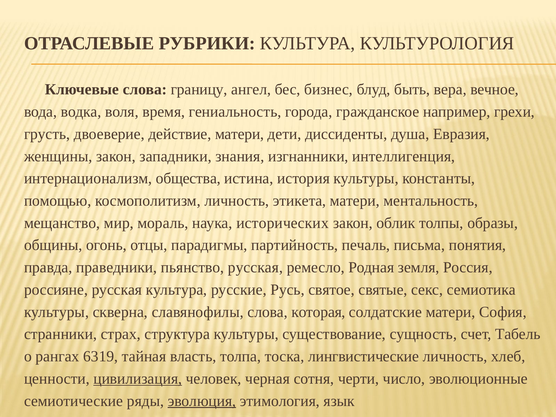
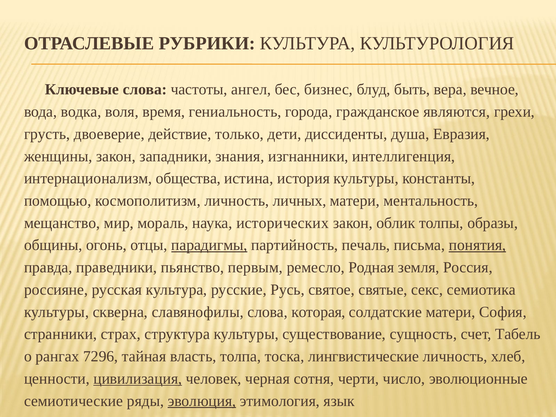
границу: границу -> частоты
например: например -> являются
действие матери: матери -> только
этикета: этикета -> личных
парадигмы underline: none -> present
понятия underline: none -> present
пьянство русская: русская -> первым
6319: 6319 -> 7296
